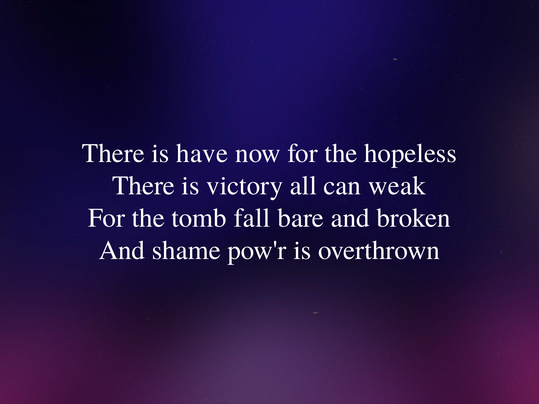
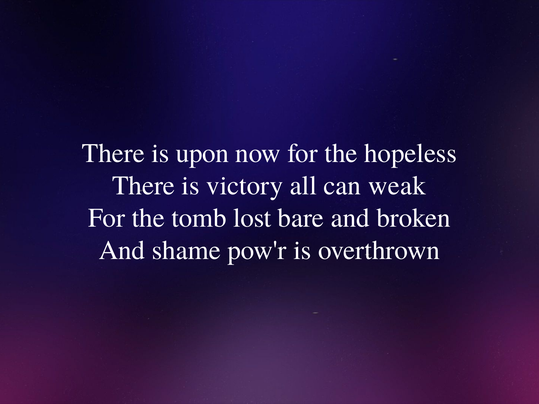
have: have -> upon
fall: fall -> lost
